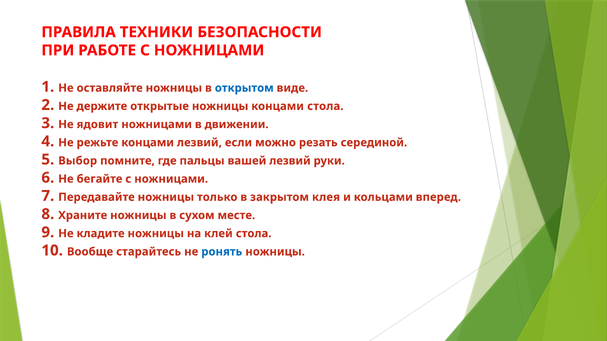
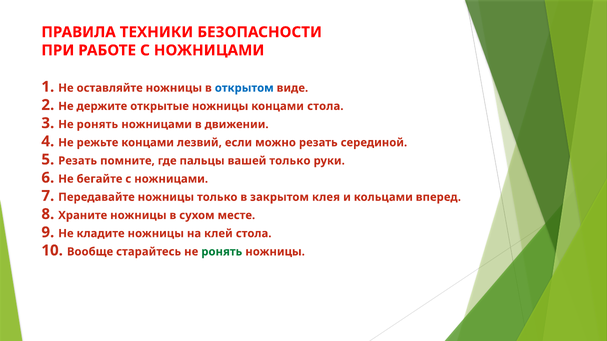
3 Не ядовит: ядовит -> ронять
5 Выбор: Выбор -> Резать
вашей лезвий: лезвий -> только
ронять at (222, 252) colour: blue -> green
